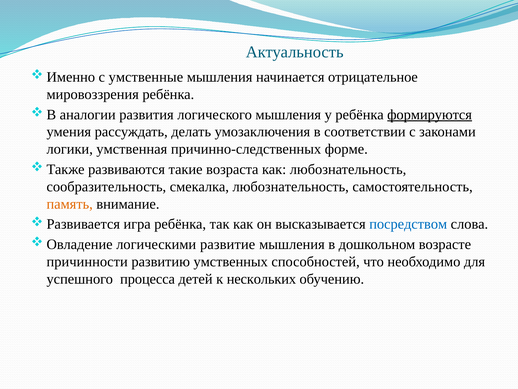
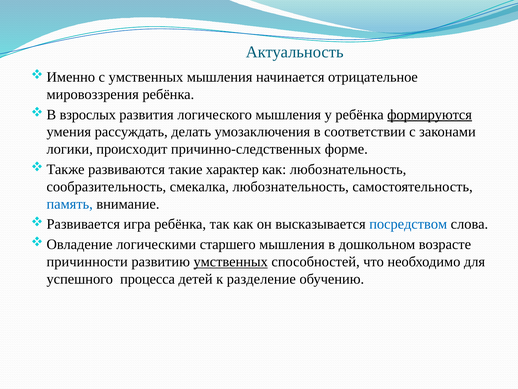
с умственные: умственные -> умственных
аналогии: аналогии -> взрослых
умственная: умственная -> происходит
возраста: возраста -> характер
память colour: orange -> blue
развитие: развитие -> старшего
умственных at (231, 261) underline: none -> present
нескольких: нескольких -> разделение
